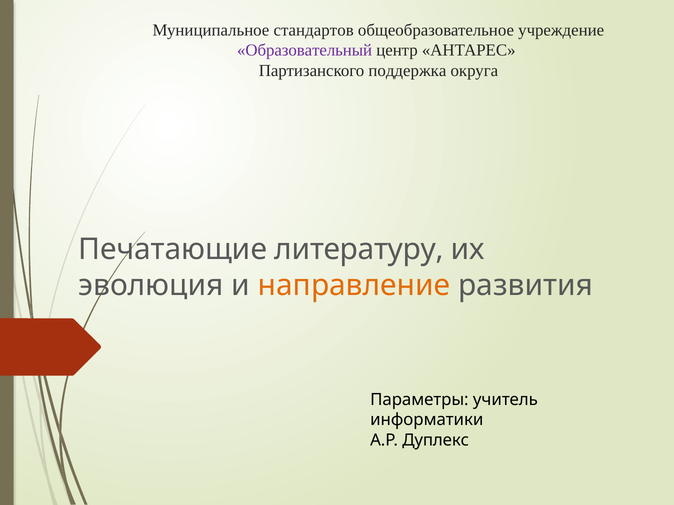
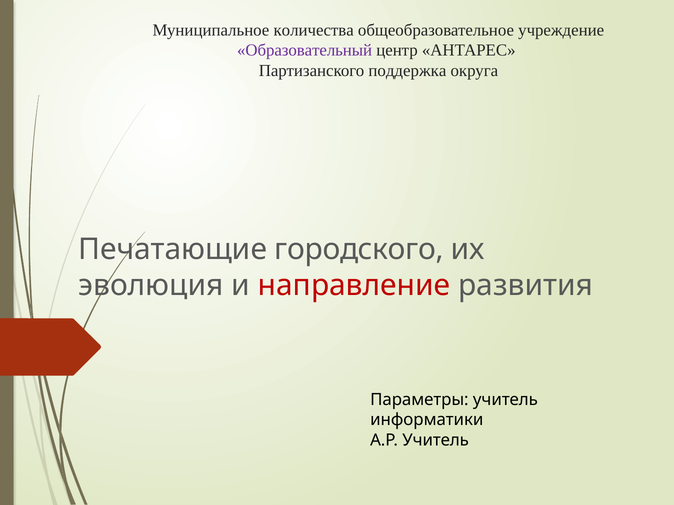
стандартов: стандартов -> количества
литературу: литературу -> городского
направление colour: orange -> red
А.Р Дуплекс: Дуплекс -> Учитель
